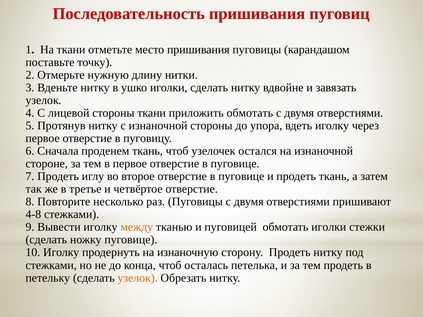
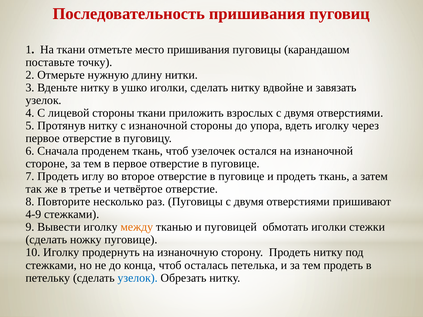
приложить обмотать: обмотать -> взрослых
4-8: 4-8 -> 4-9
узелок at (138, 278) colour: orange -> blue
